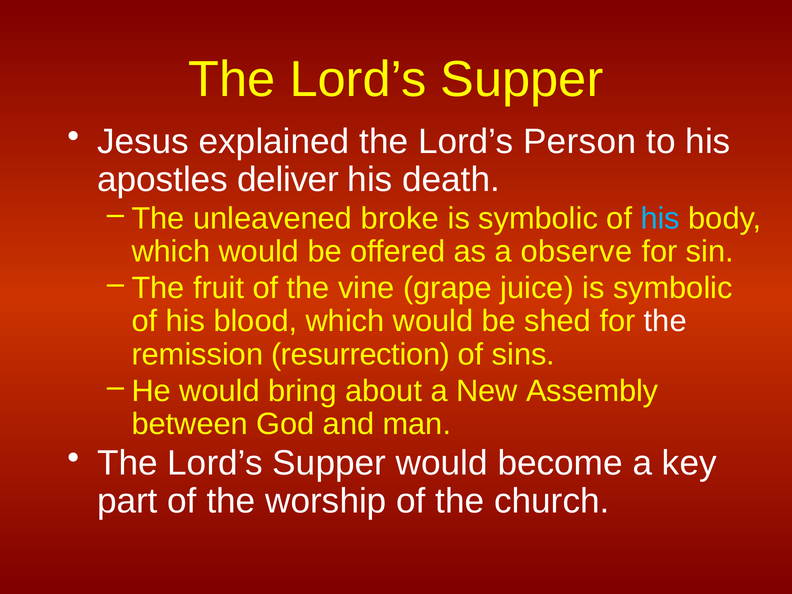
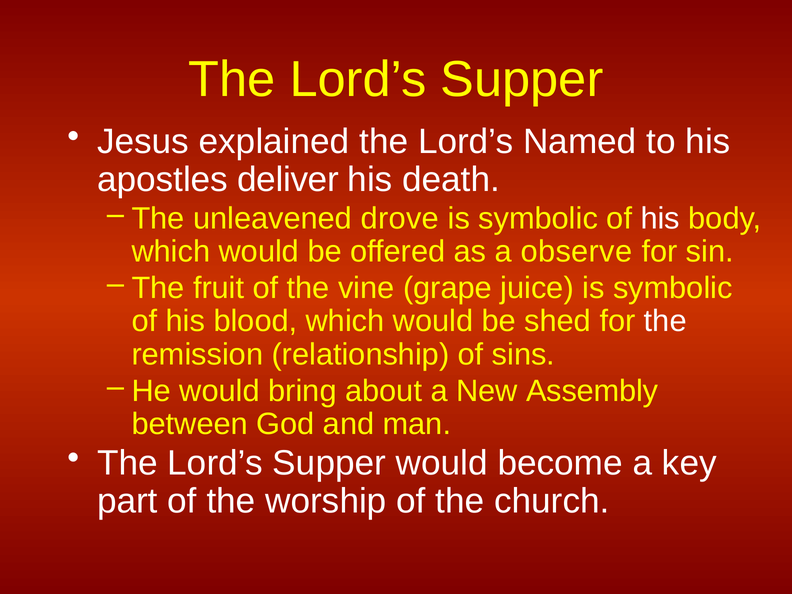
Person: Person -> Named
broke: broke -> drove
his at (660, 218) colour: light blue -> white
resurrection: resurrection -> relationship
